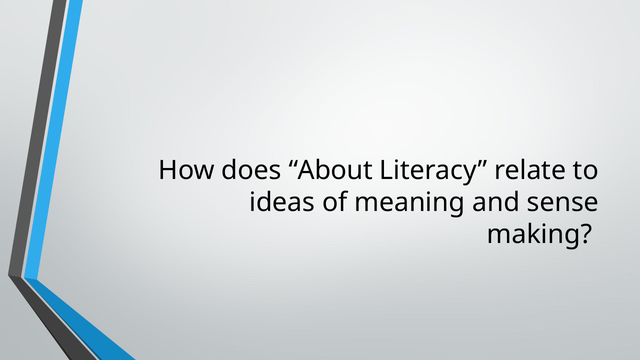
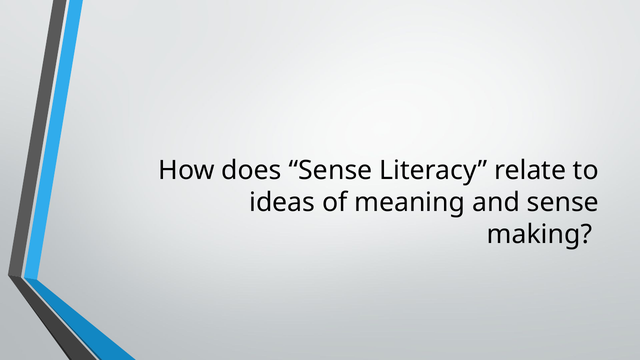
does About: About -> Sense
